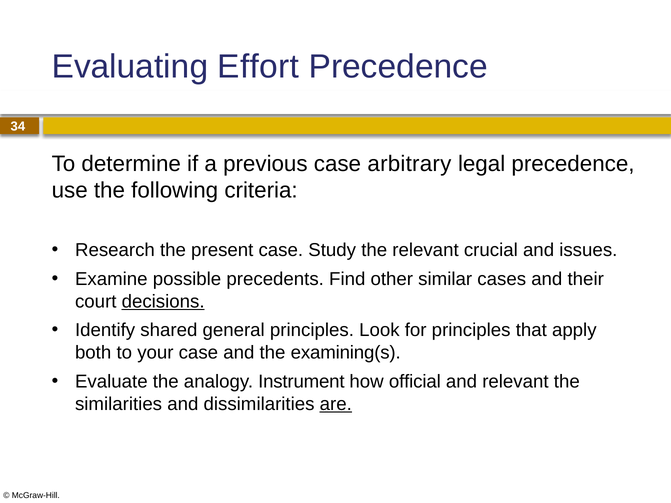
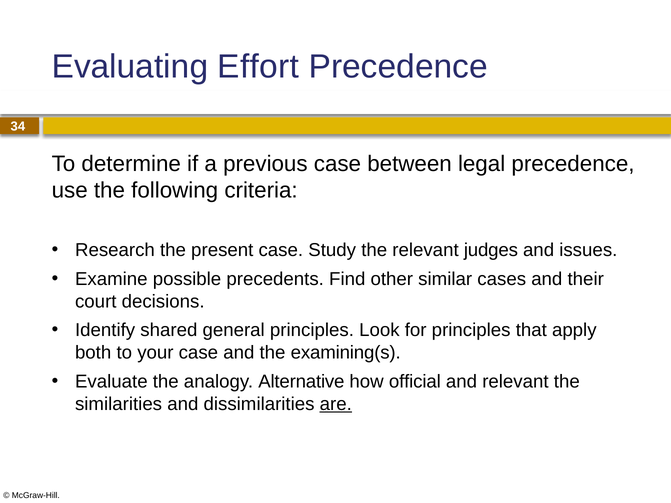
arbitrary: arbitrary -> between
crucial: crucial -> judges
decisions underline: present -> none
Instrument: Instrument -> Alternative
